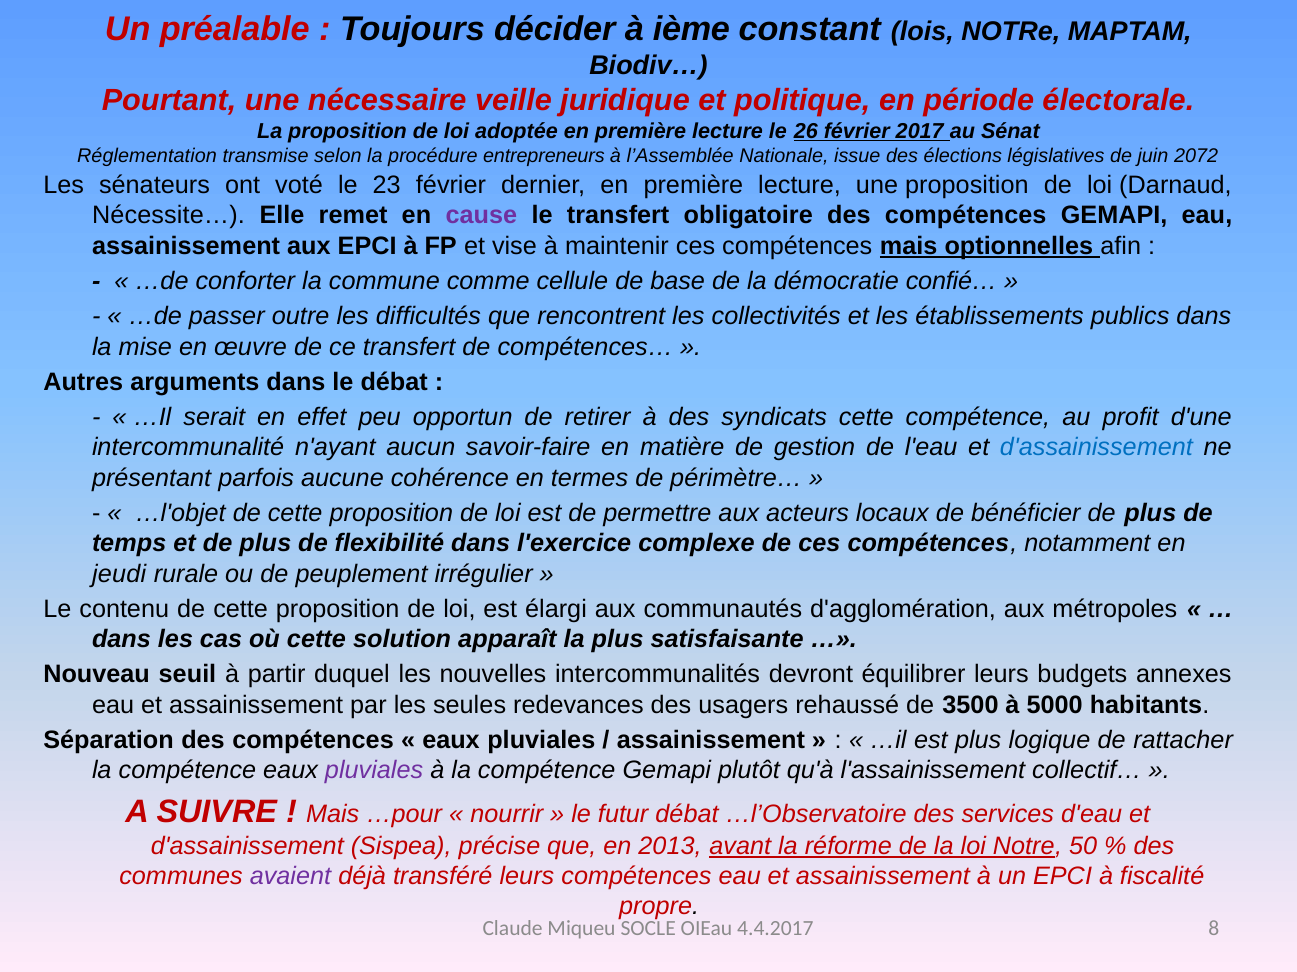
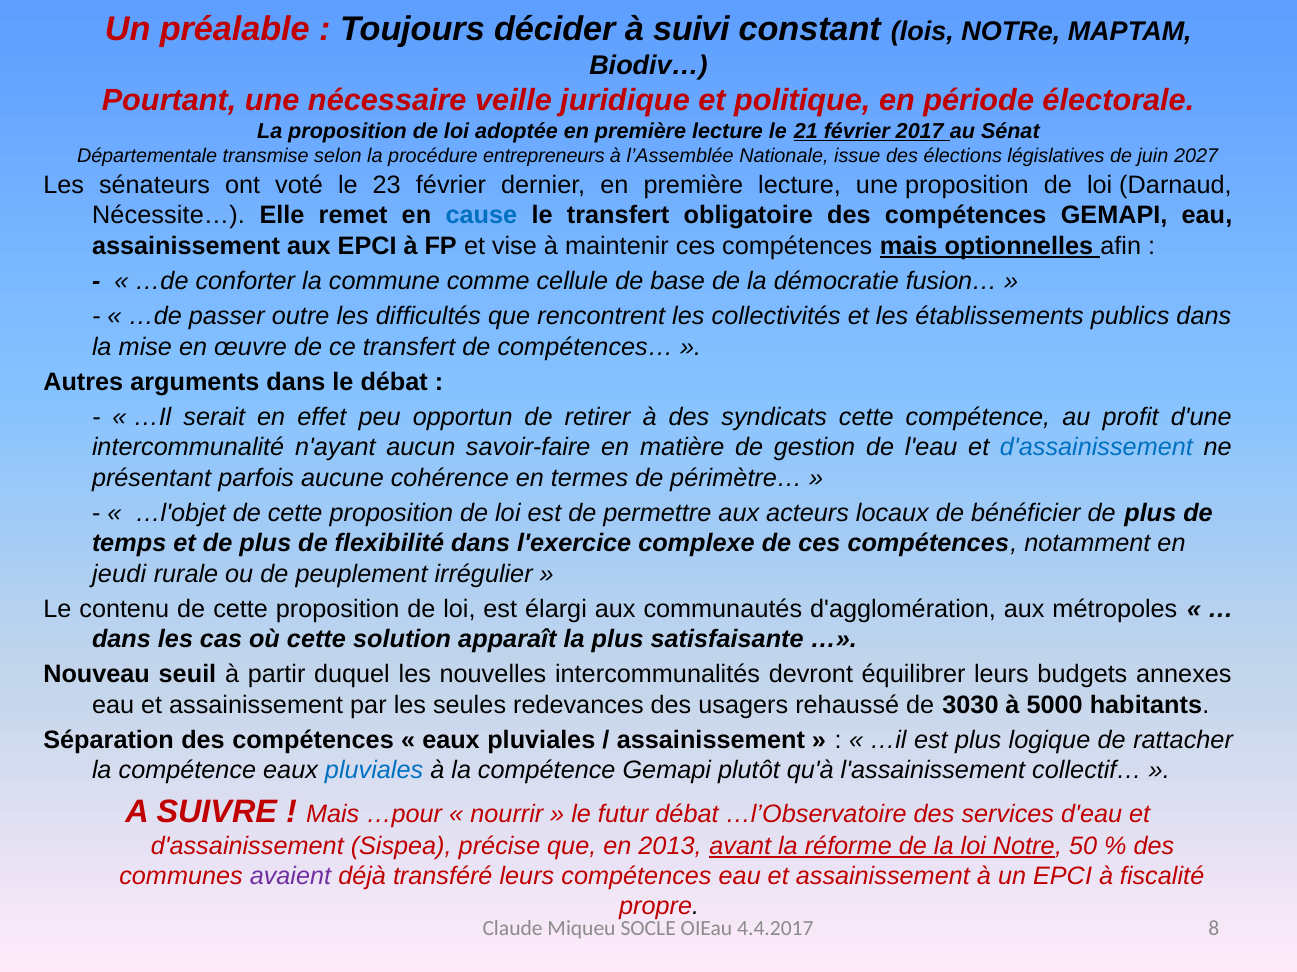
ième: ième -> suivi
26: 26 -> 21
Réglementation: Réglementation -> Départementale
2072: 2072 -> 2027
cause colour: purple -> blue
confié…: confié… -> fusion…
3500: 3500 -> 3030
pluviales at (374, 771) colour: purple -> blue
